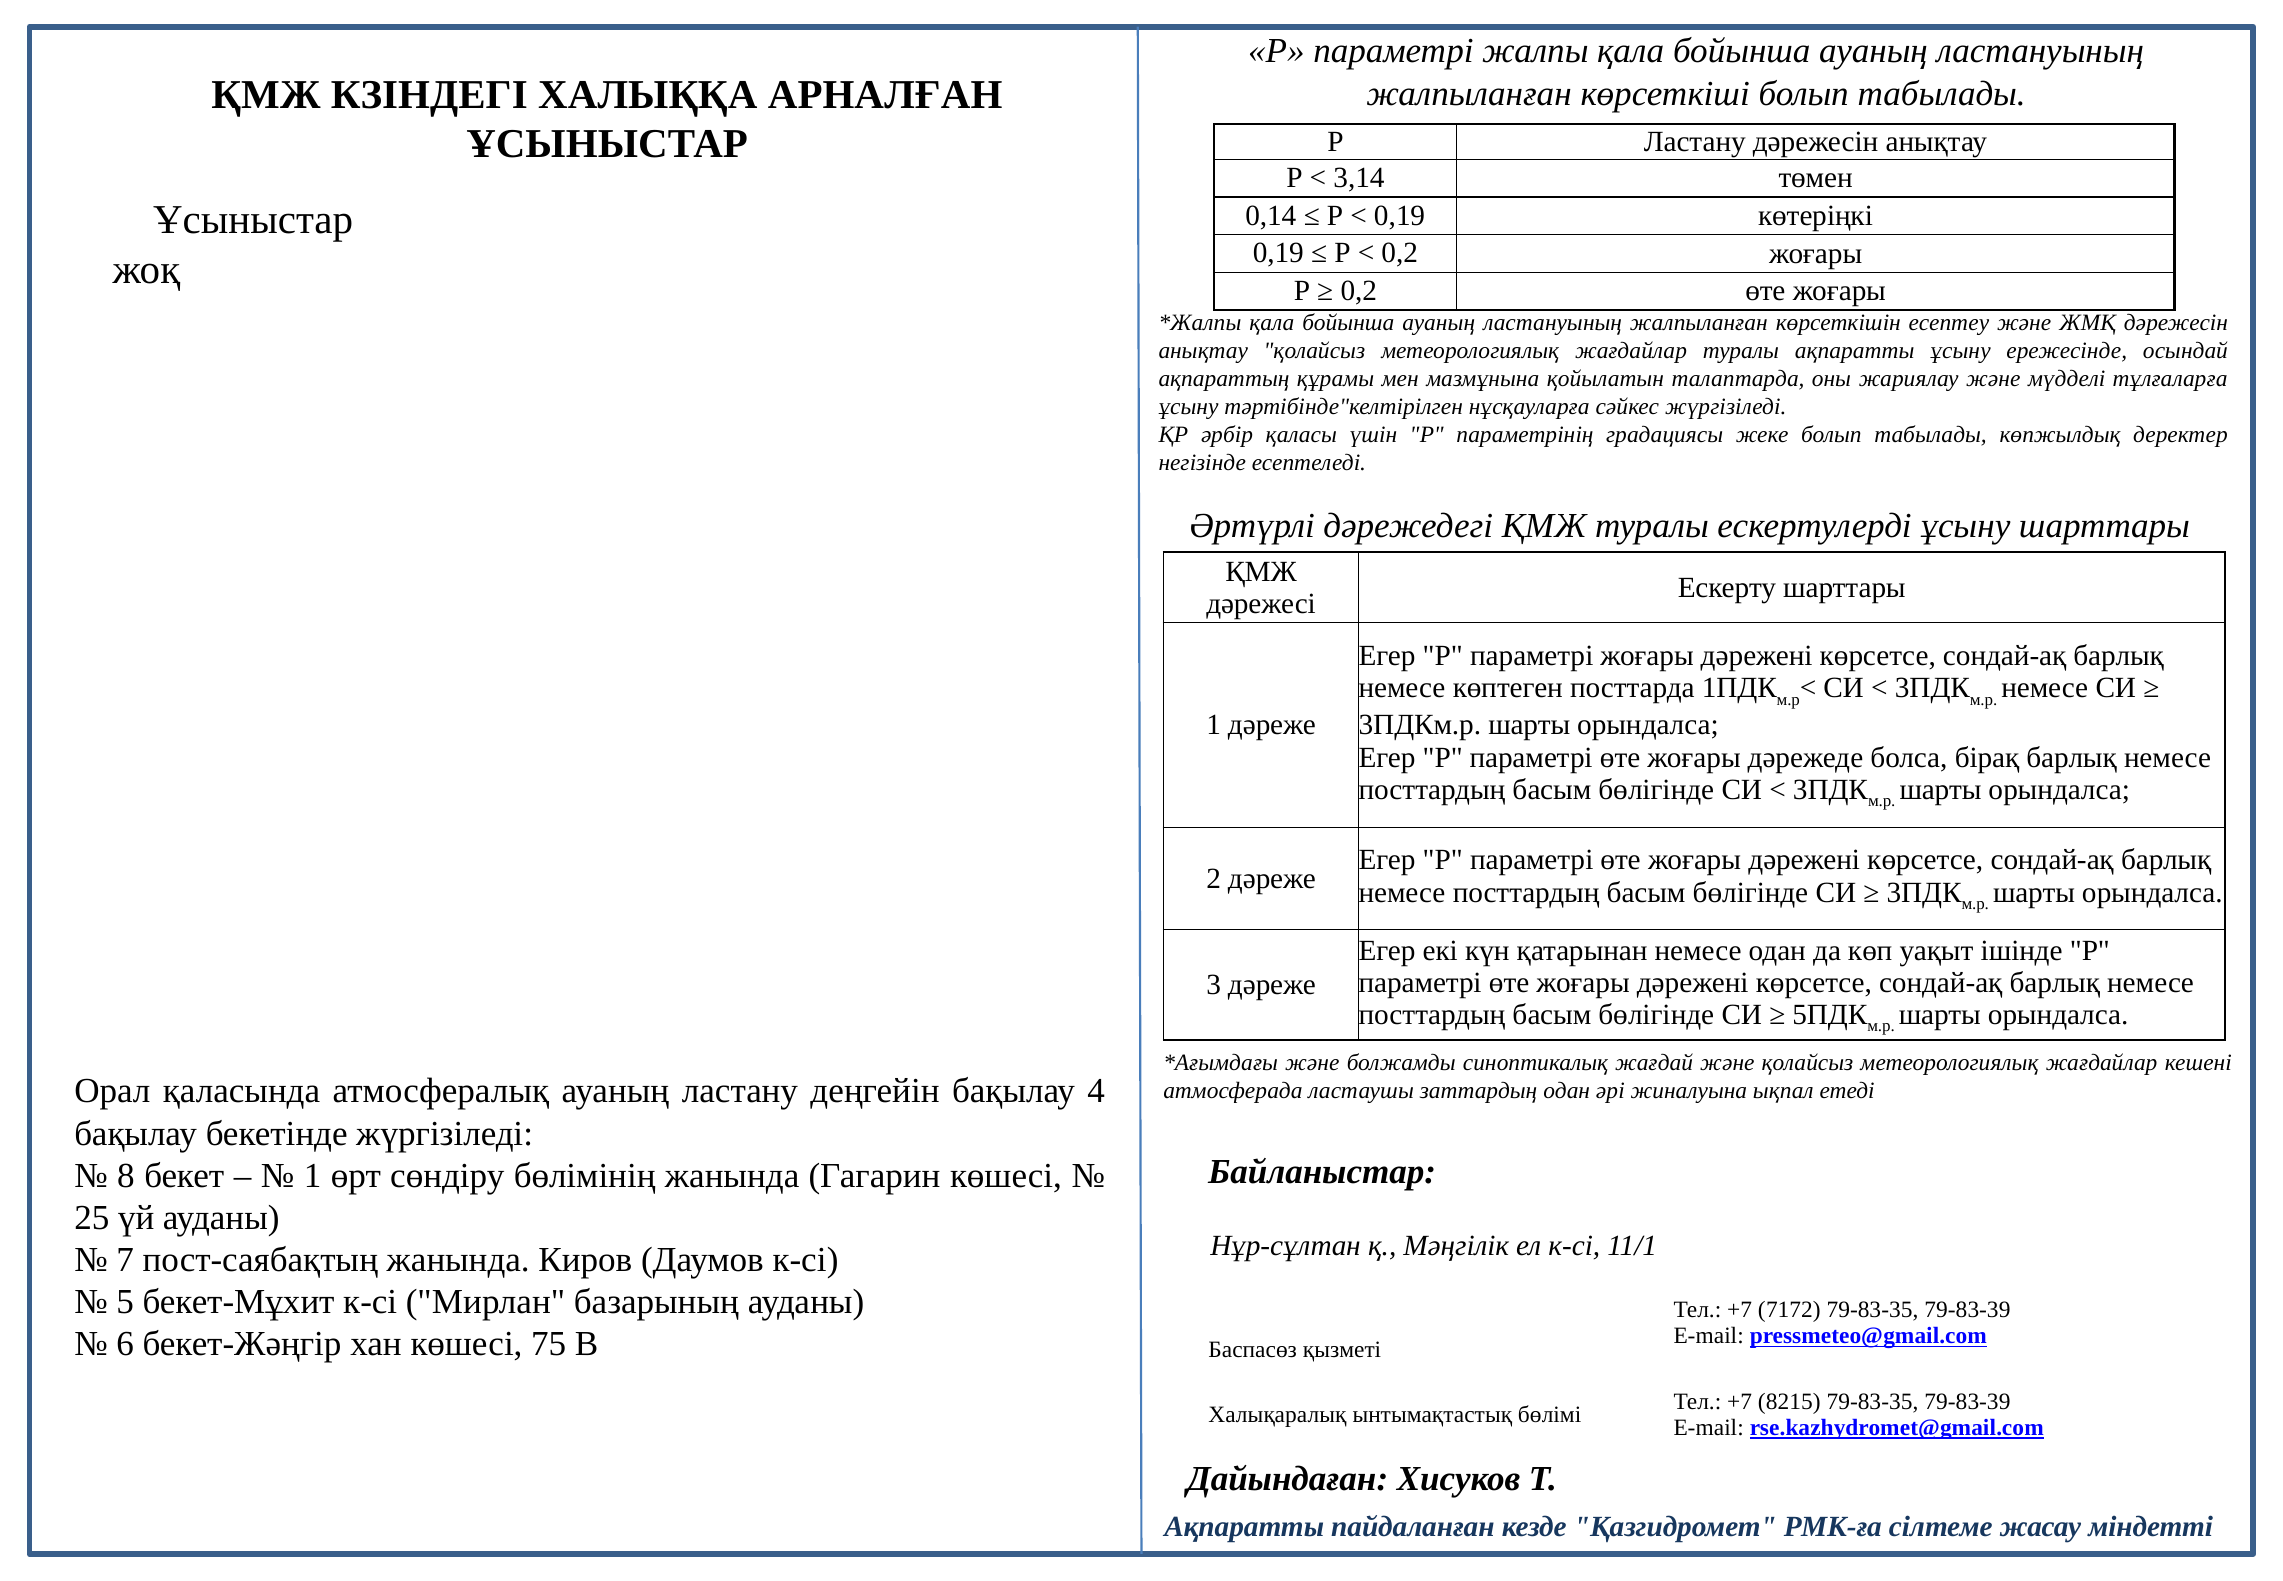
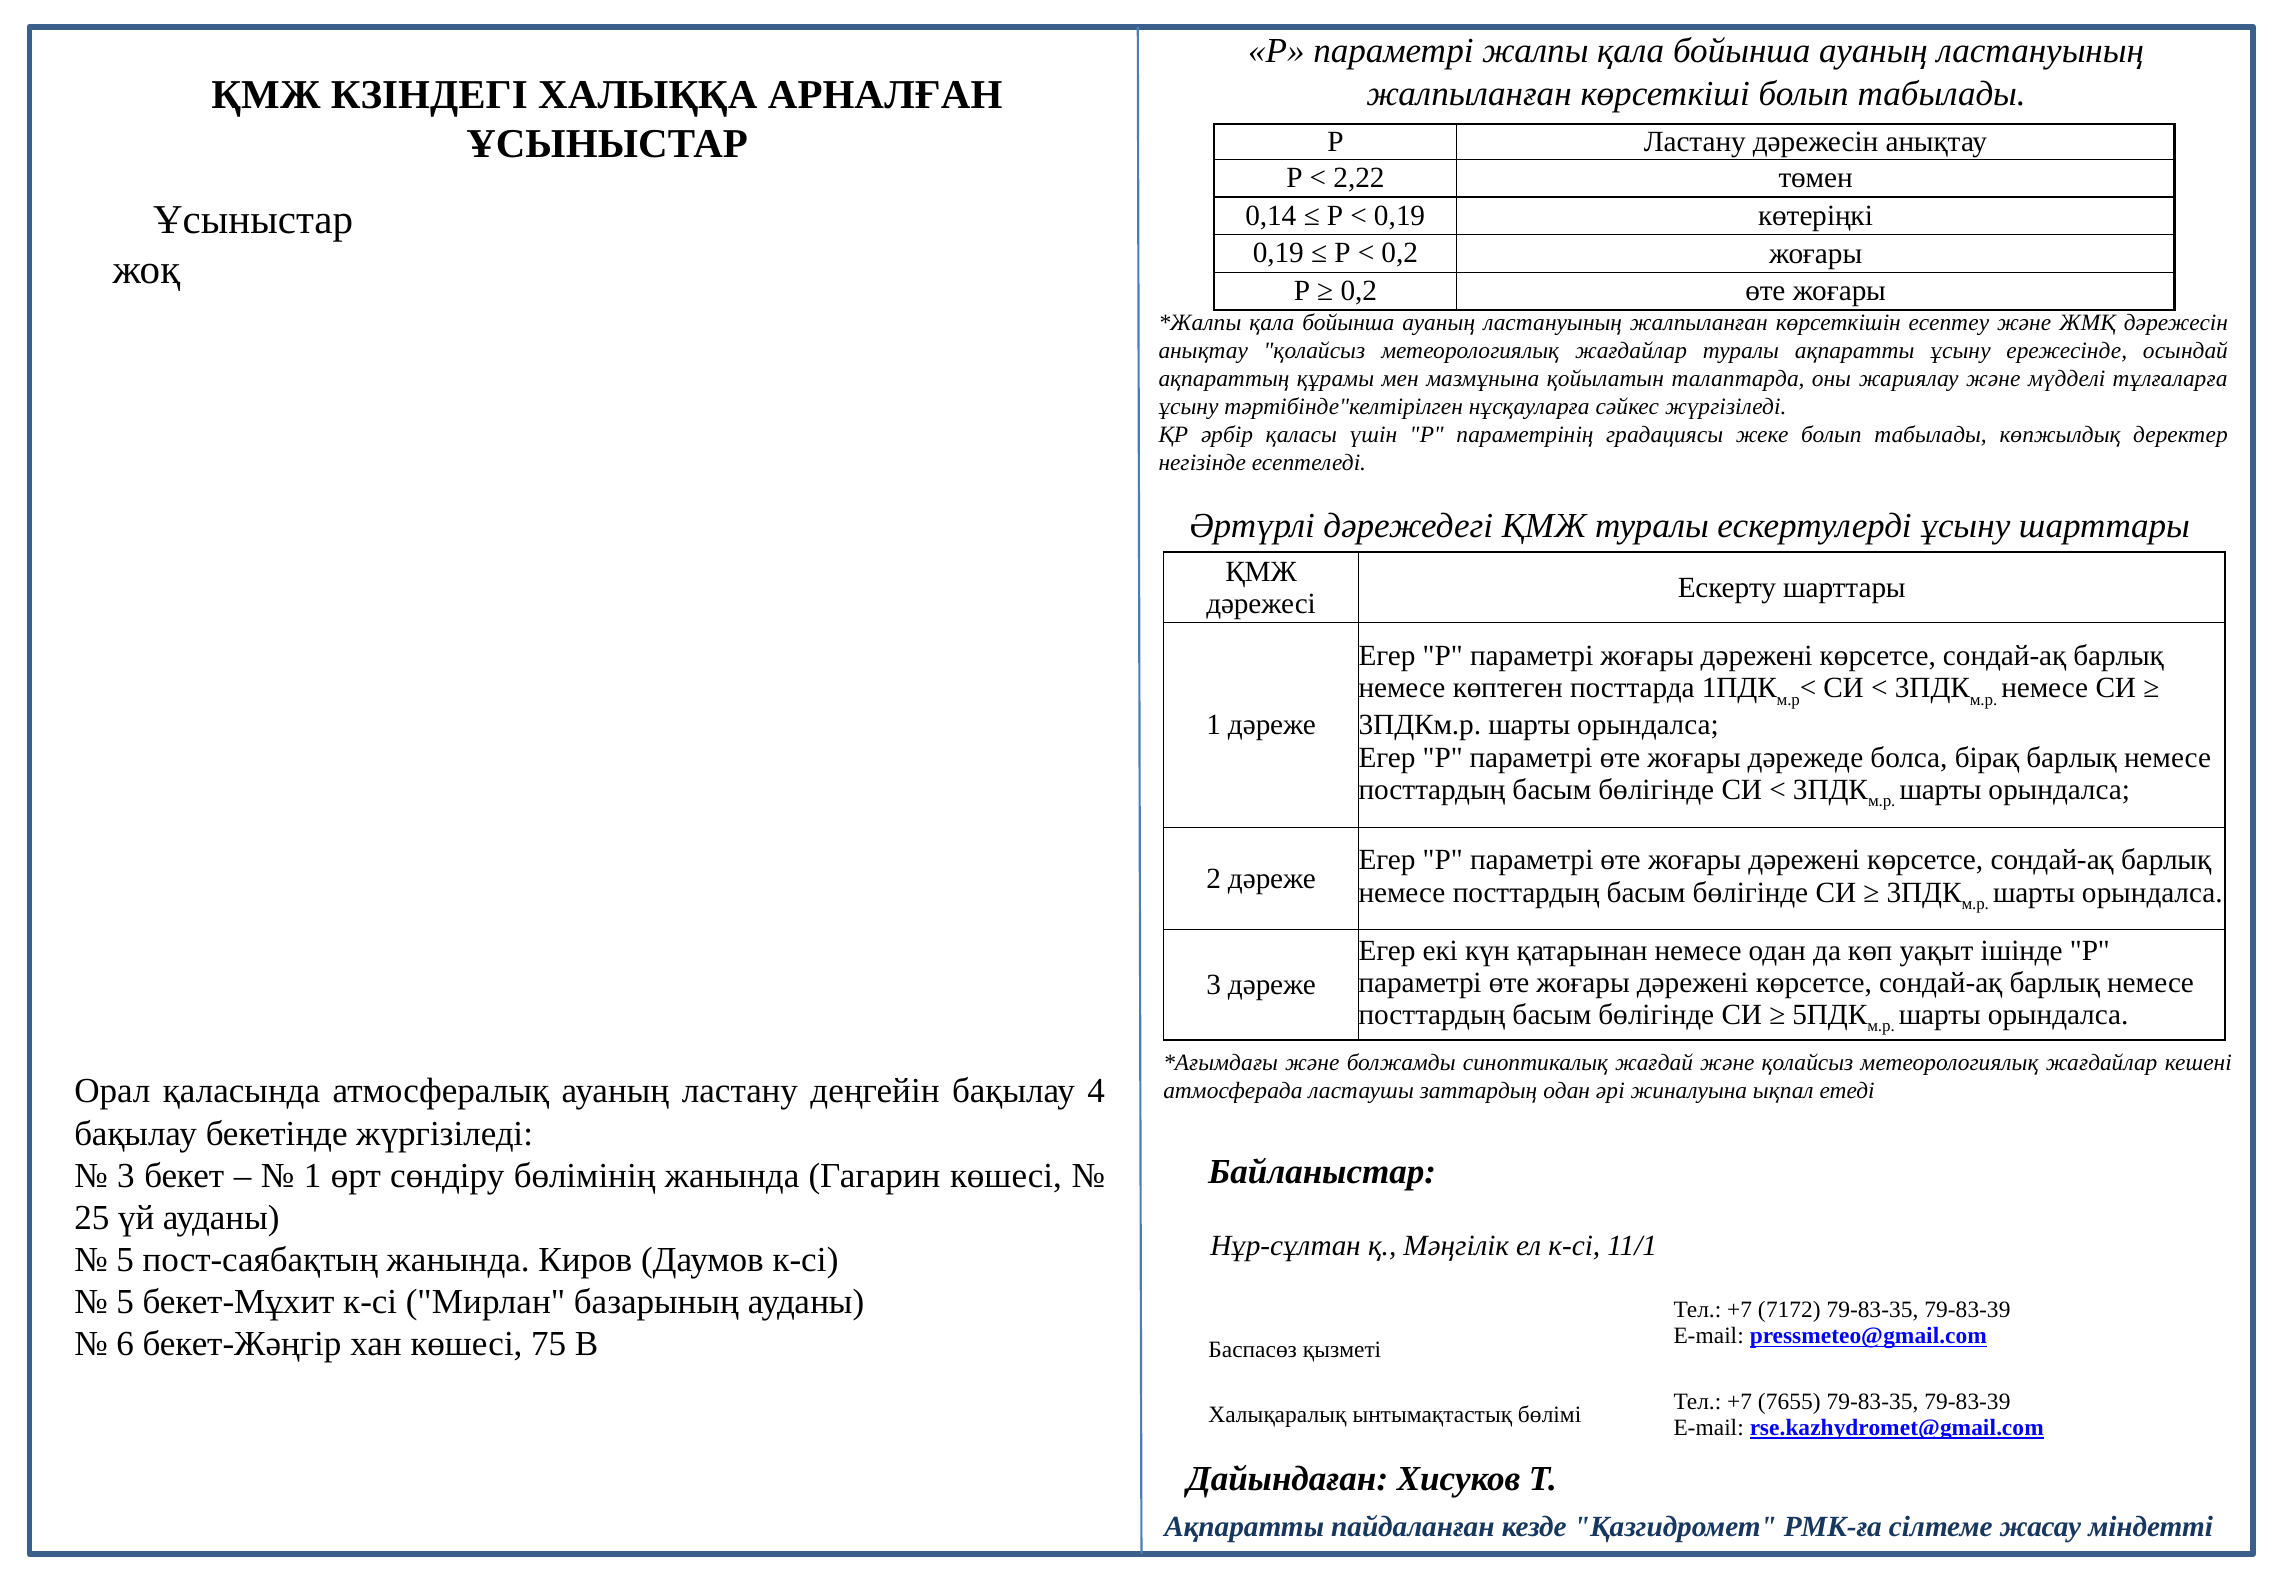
3,14: 3,14 -> 2,22
8 at (126, 1175): 8 -> 3
7 at (125, 1260): 7 -> 5
8215: 8215 -> 7655
